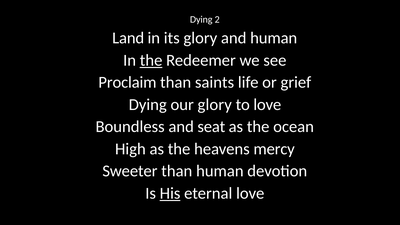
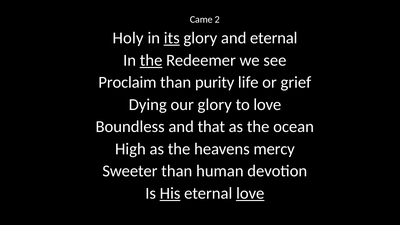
Dying at (201, 20): Dying -> Came
Land: Land -> Holy
its underline: none -> present
and human: human -> eternal
saints: saints -> purity
seat: seat -> that
love at (250, 193) underline: none -> present
